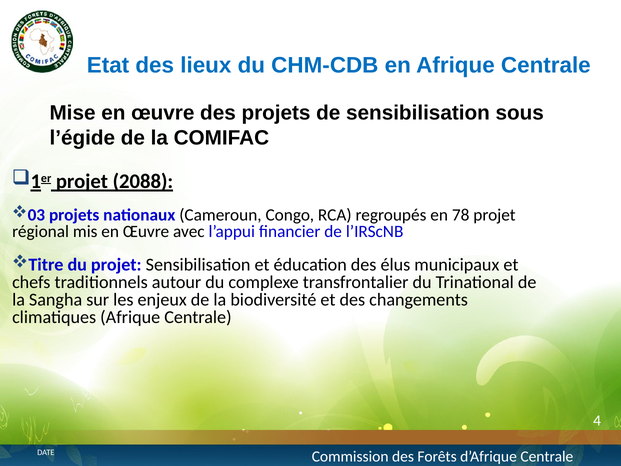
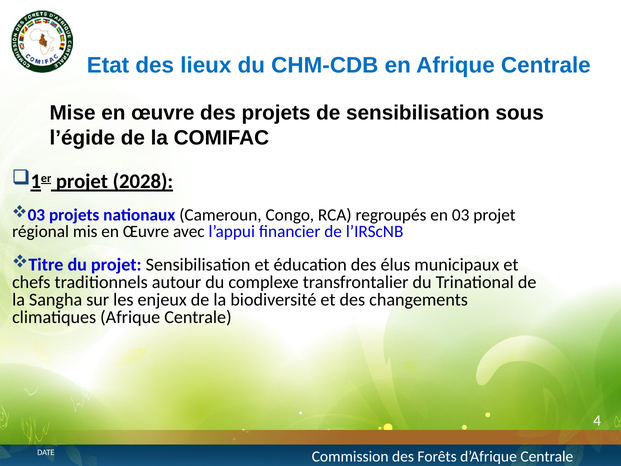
2088: 2088 -> 2028
en 78: 78 -> 03
